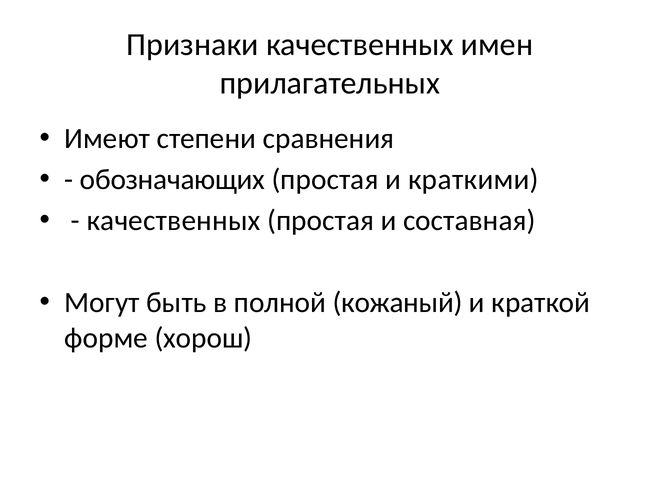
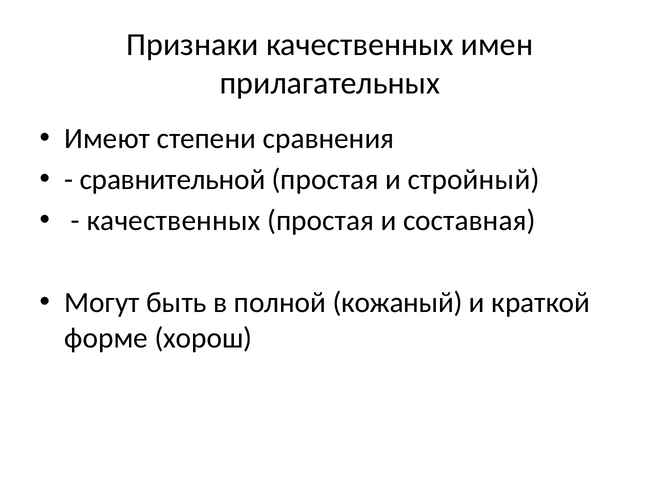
обозначающих: обозначающих -> сравнительной
краткими: краткими -> стройный
